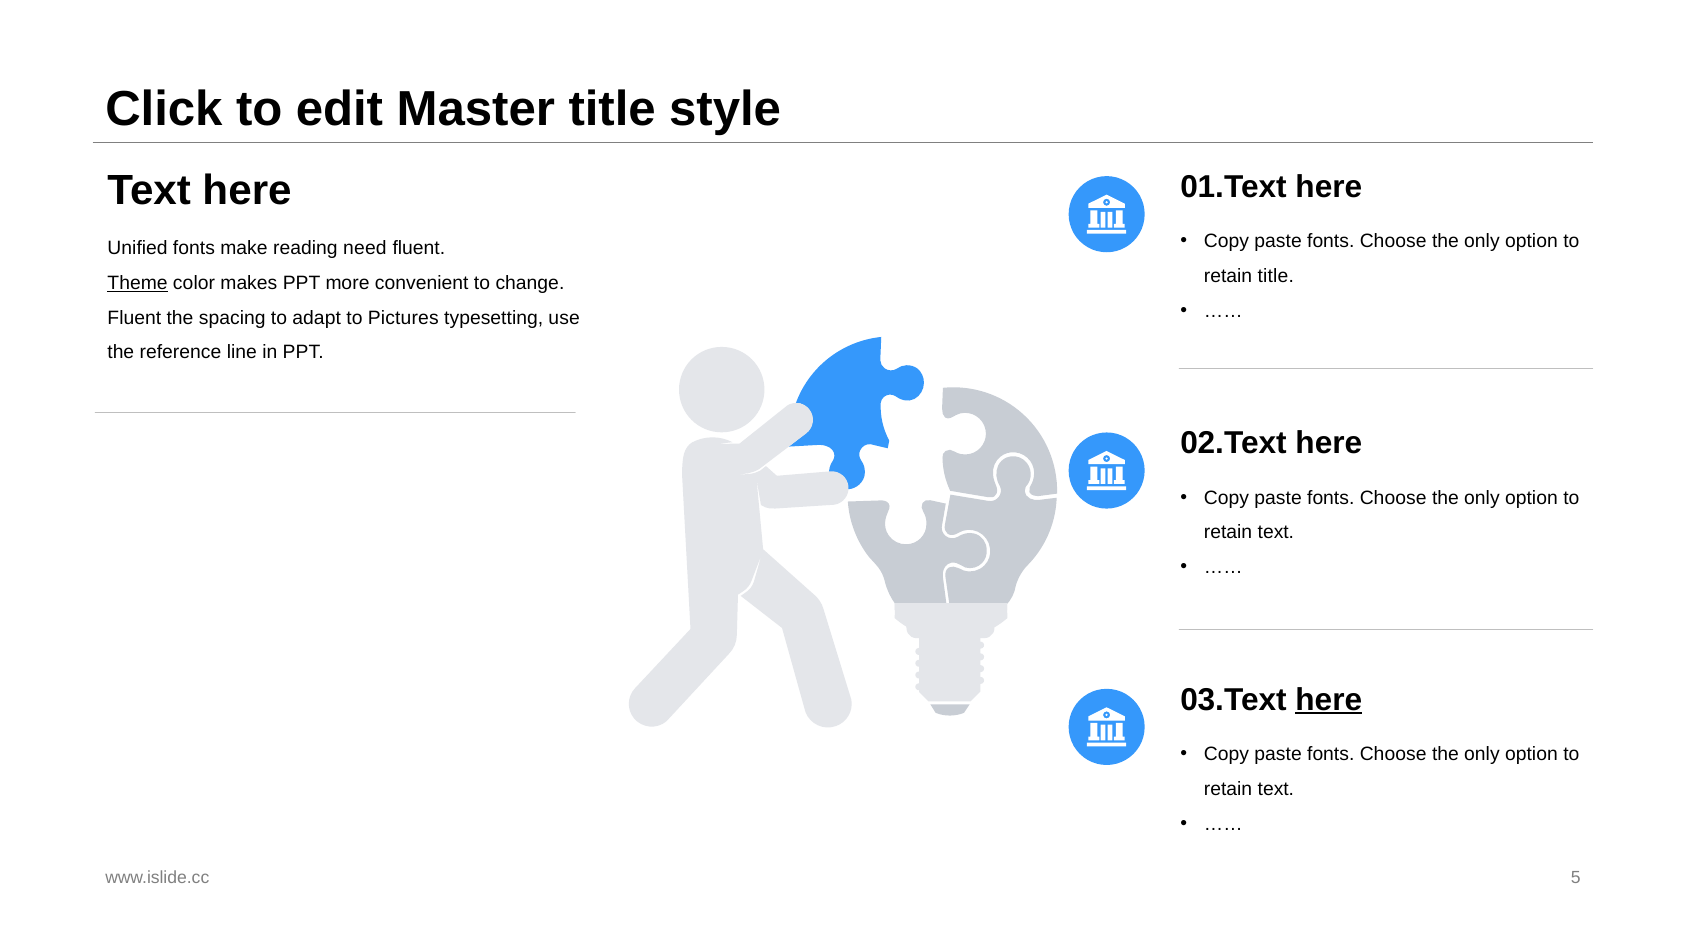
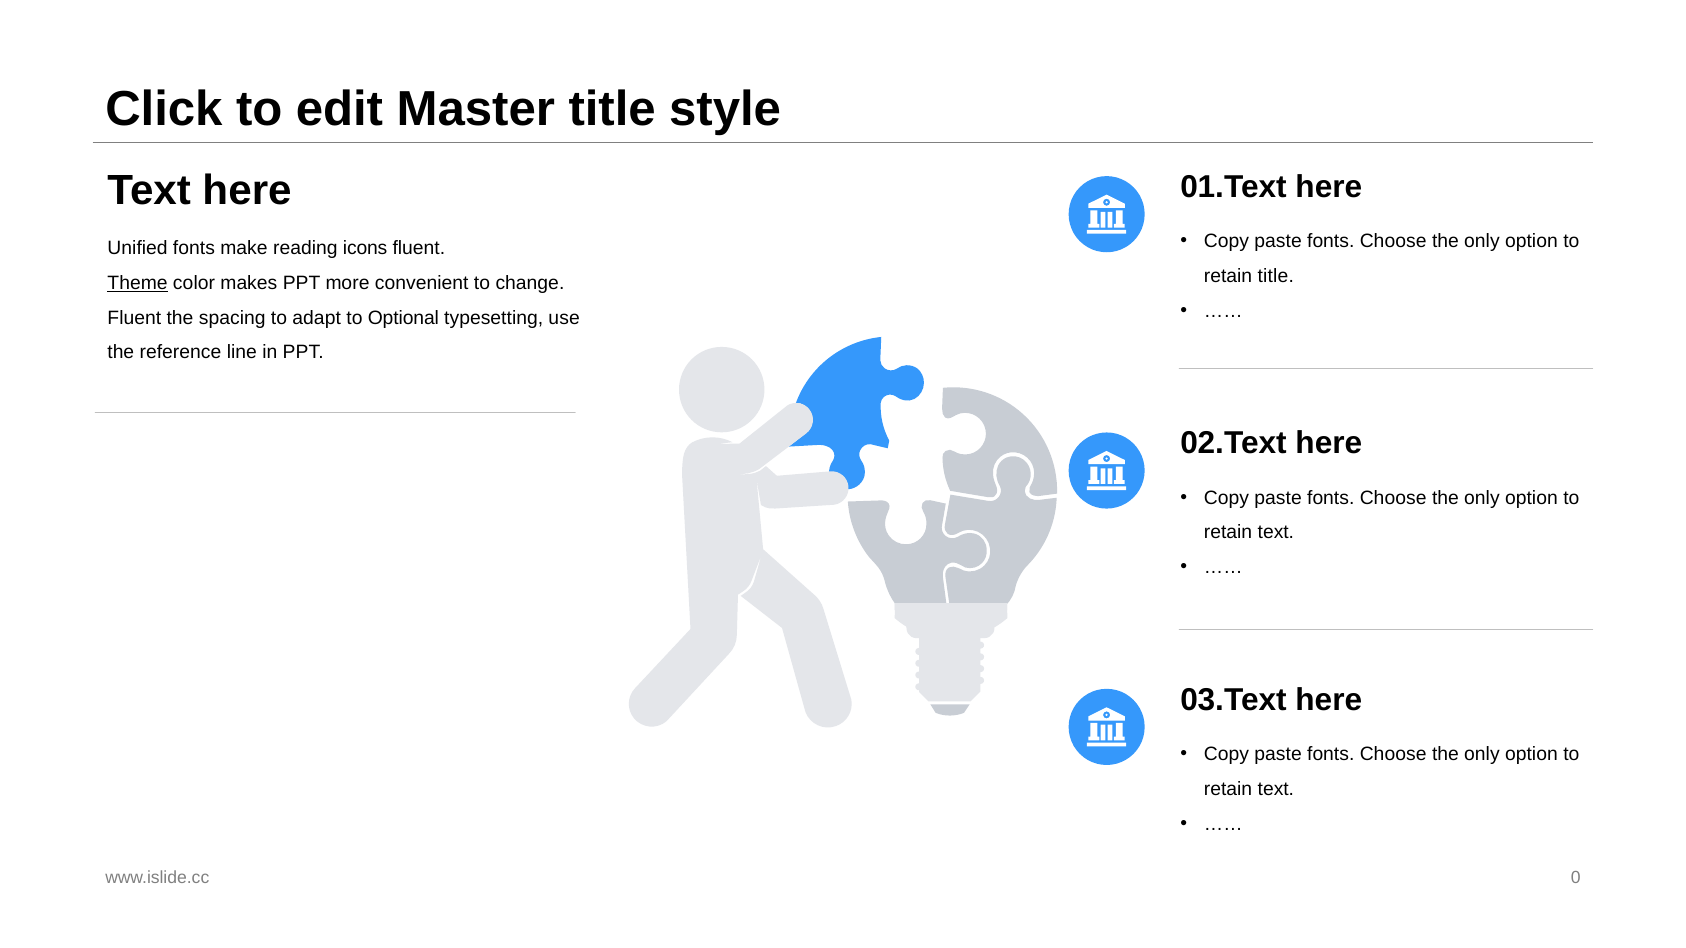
need: need -> icons
Pictures: Pictures -> Optional
here at (1329, 700) underline: present -> none
5: 5 -> 0
